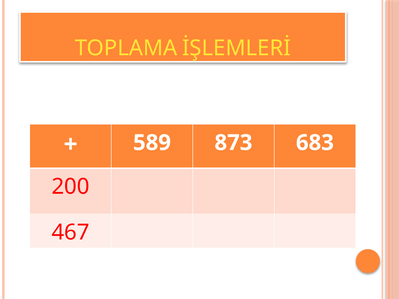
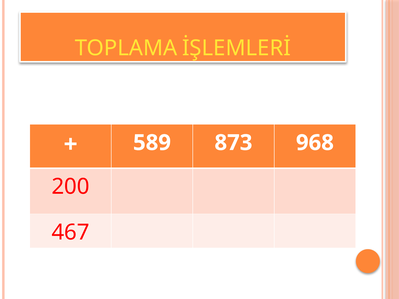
683: 683 -> 968
